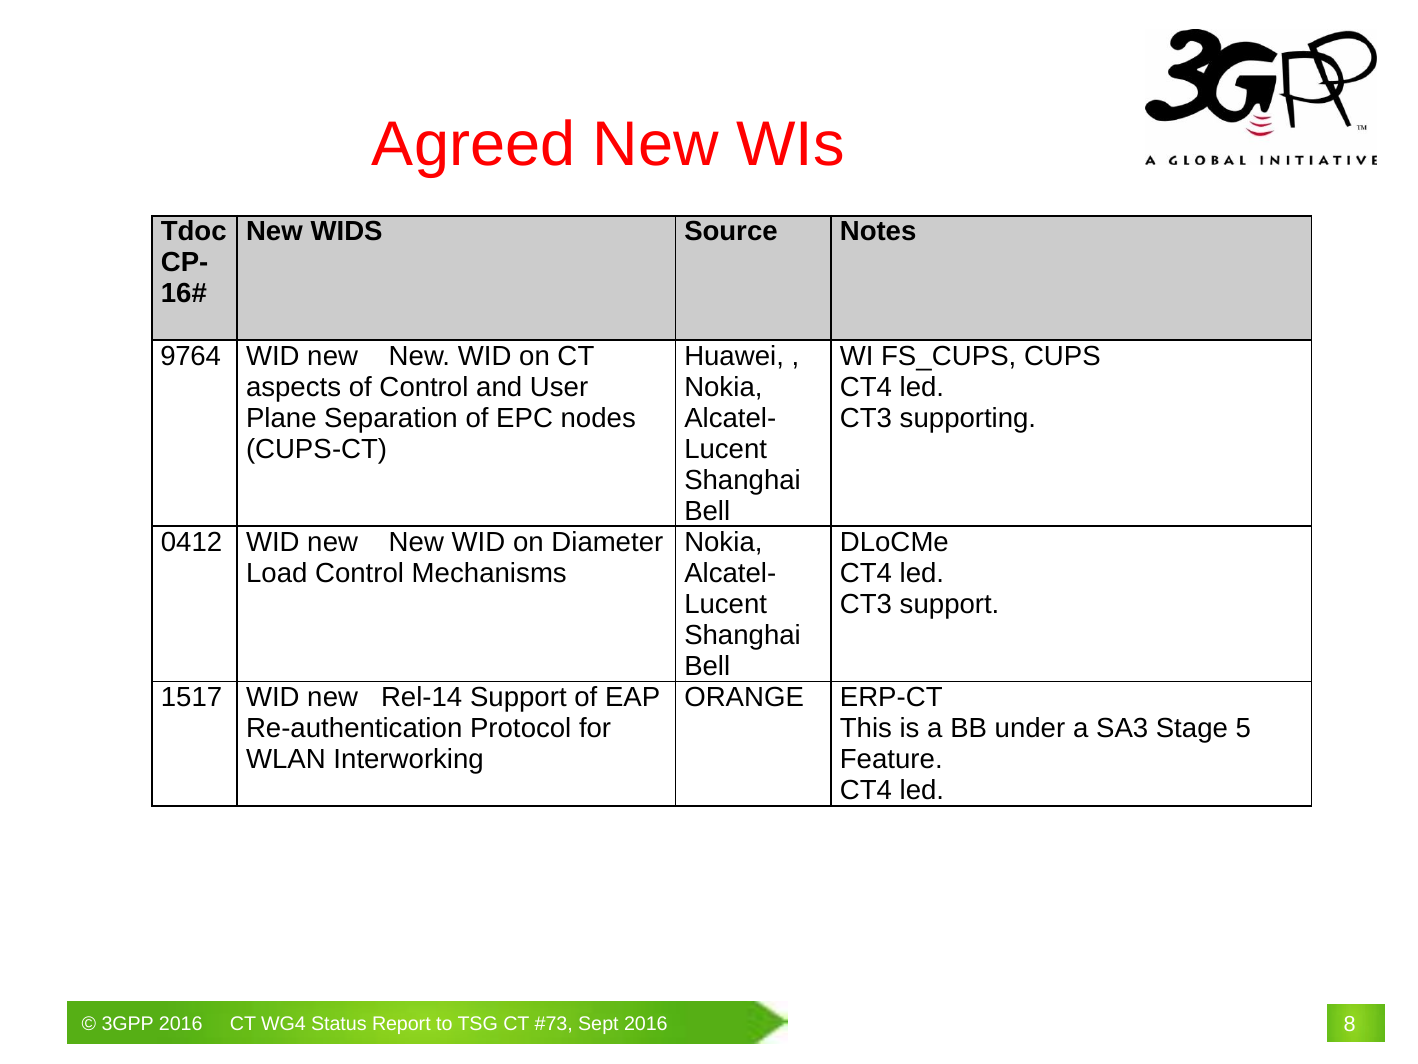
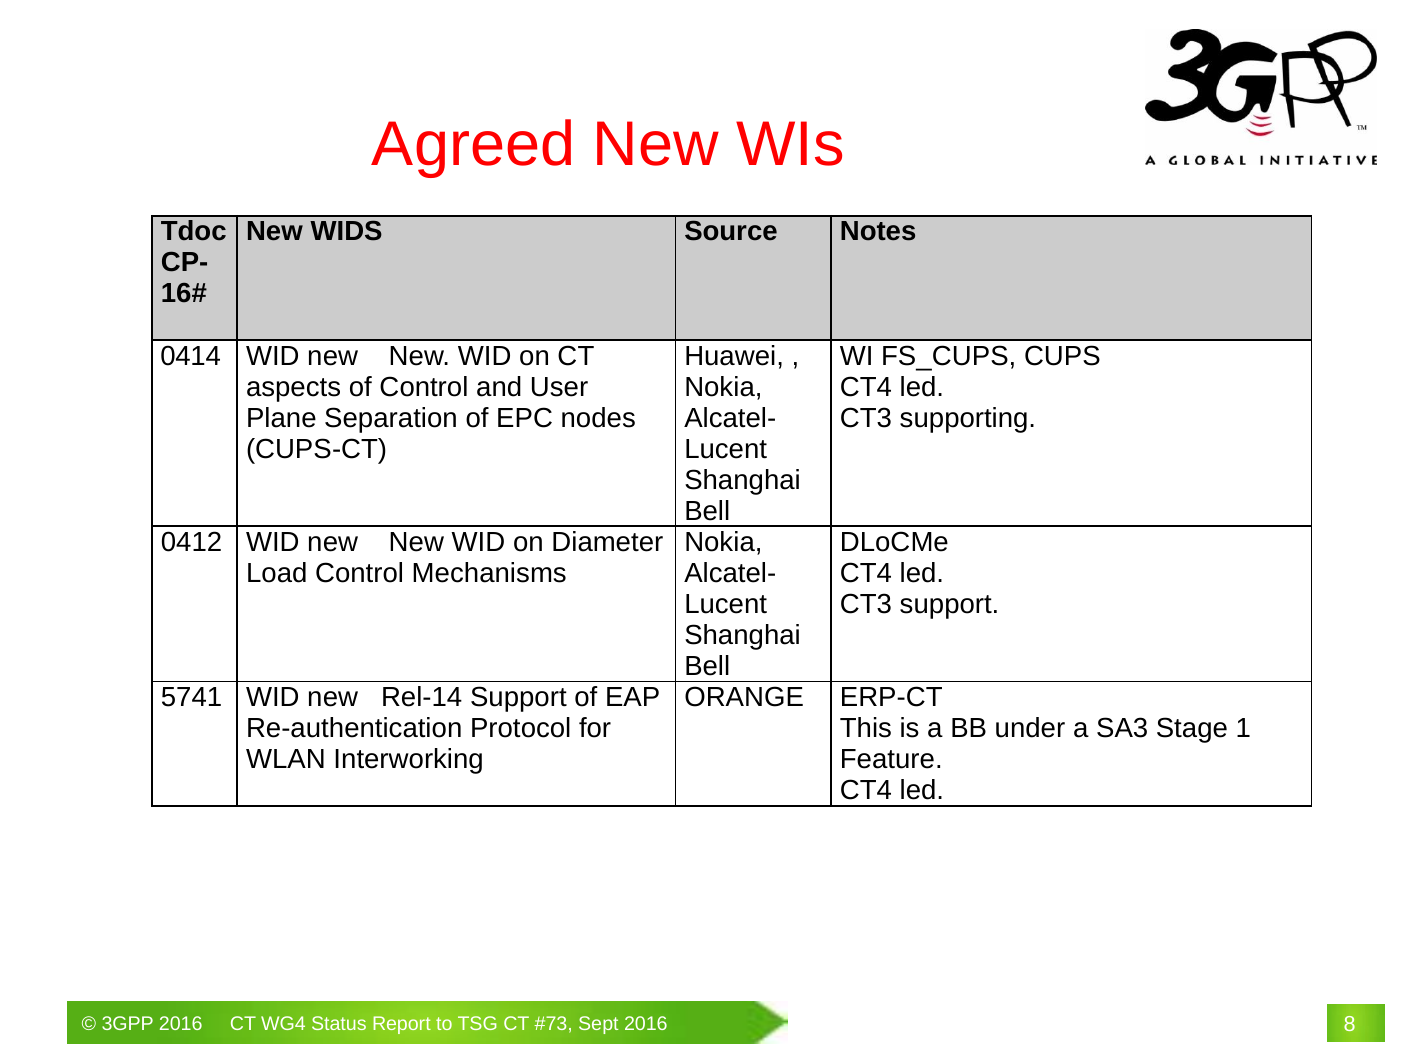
9764: 9764 -> 0414
1517: 1517 -> 5741
5: 5 -> 1
